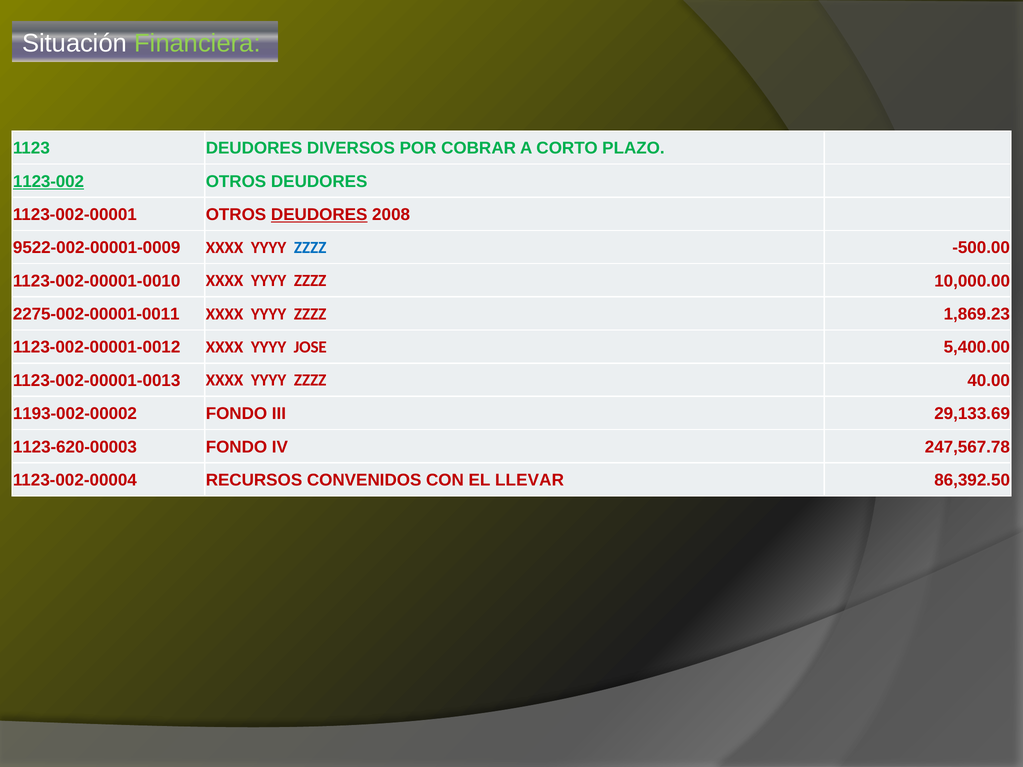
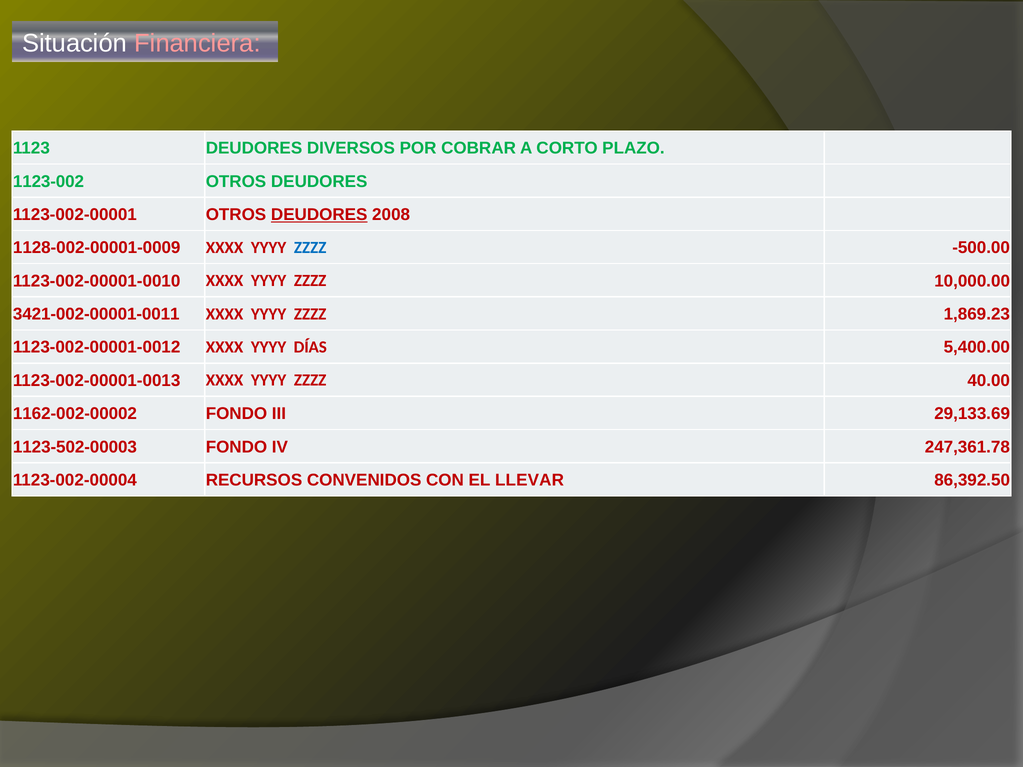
Financiera colour: light green -> pink
1123-002 underline: present -> none
9522-002-00001-0009: 9522-002-00001-0009 -> 1128-002-00001-0009
2275-002-00001-0011: 2275-002-00001-0011 -> 3421-002-00001-0011
JOSE: JOSE -> DÍAS
1193-002-00002: 1193-002-00002 -> 1162-002-00002
1123-620-00003: 1123-620-00003 -> 1123-502-00003
247,567.78: 247,567.78 -> 247,361.78
